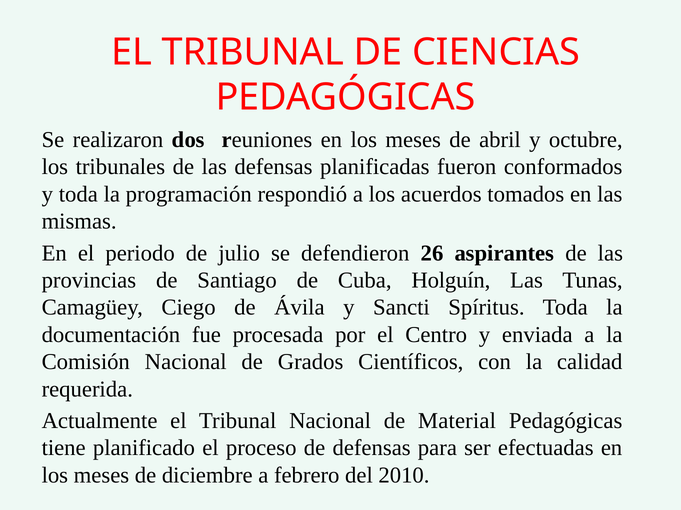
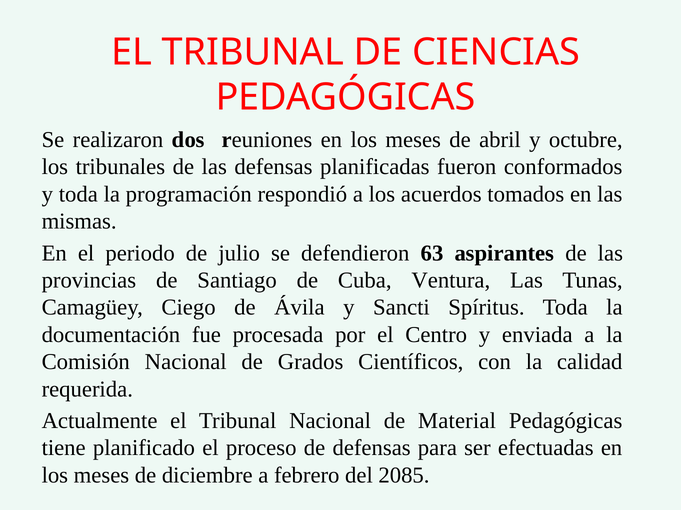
26: 26 -> 63
Holguín: Holguín -> Ventura
2010: 2010 -> 2085
